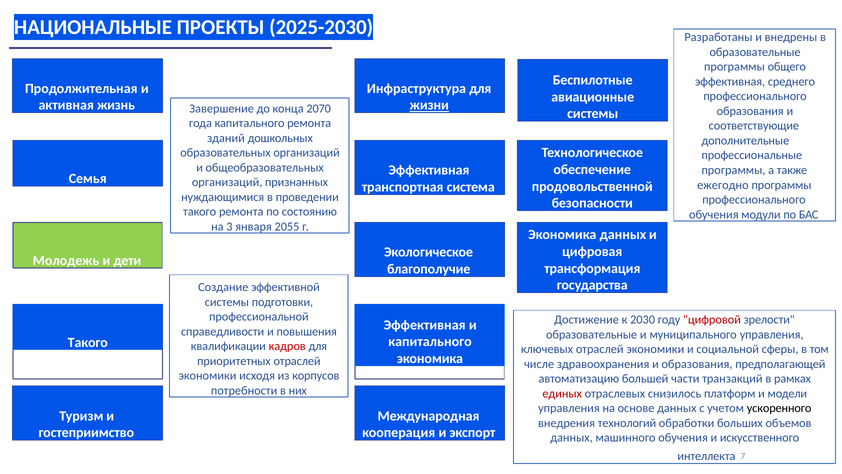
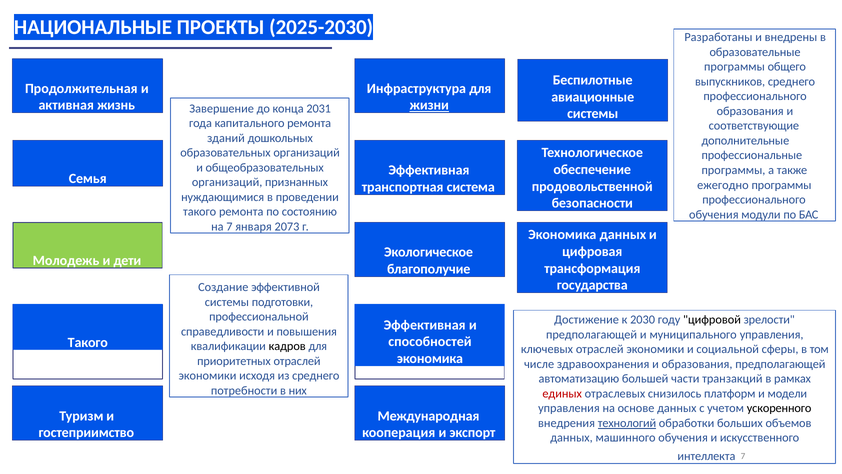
эффективная at (730, 82): эффективная -> выпускников
2070: 2070 -> 2031
на 3: 3 -> 7
2055: 2055 -> 2073
цифровой colour: red -> black
образовательные at (592, 334): образовательные -> предполагающей
капитального at (430, 342): капитального -> способностей
кадров colour: red -> black
из корпусов: корпусов -> среднего
технологий underline: none -> present
